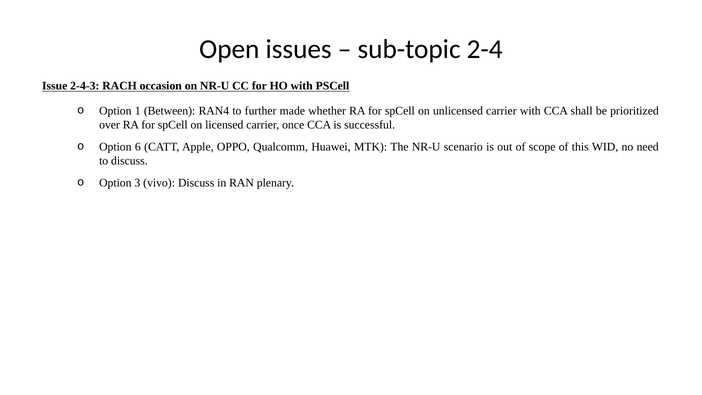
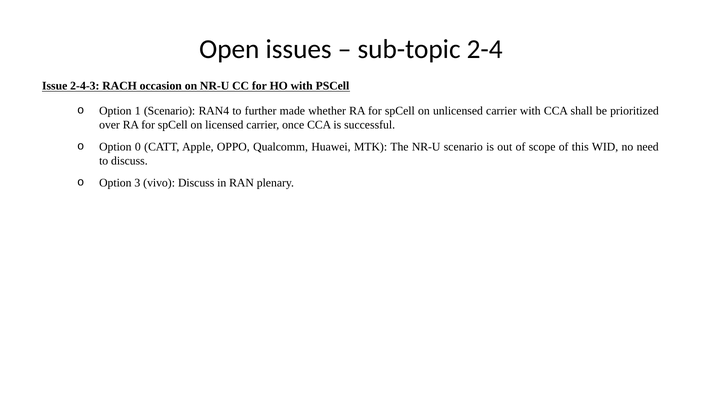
1 Between: Between -> Scenario
6: 6 -> 0
